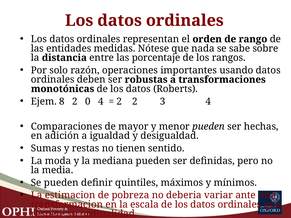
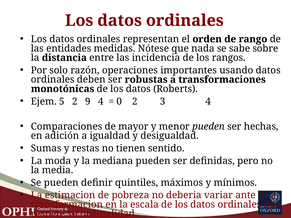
porcentaje: porcentaje -> incidencia
8: 8 -> 5
0: 0 -> 9
2 at (119, 102): 2 -> 0
